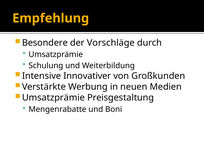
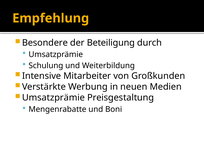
Vorschläge: Vorschläge -> Beteiligung
Innovativer: Innovativer -> Mitarbeiter
